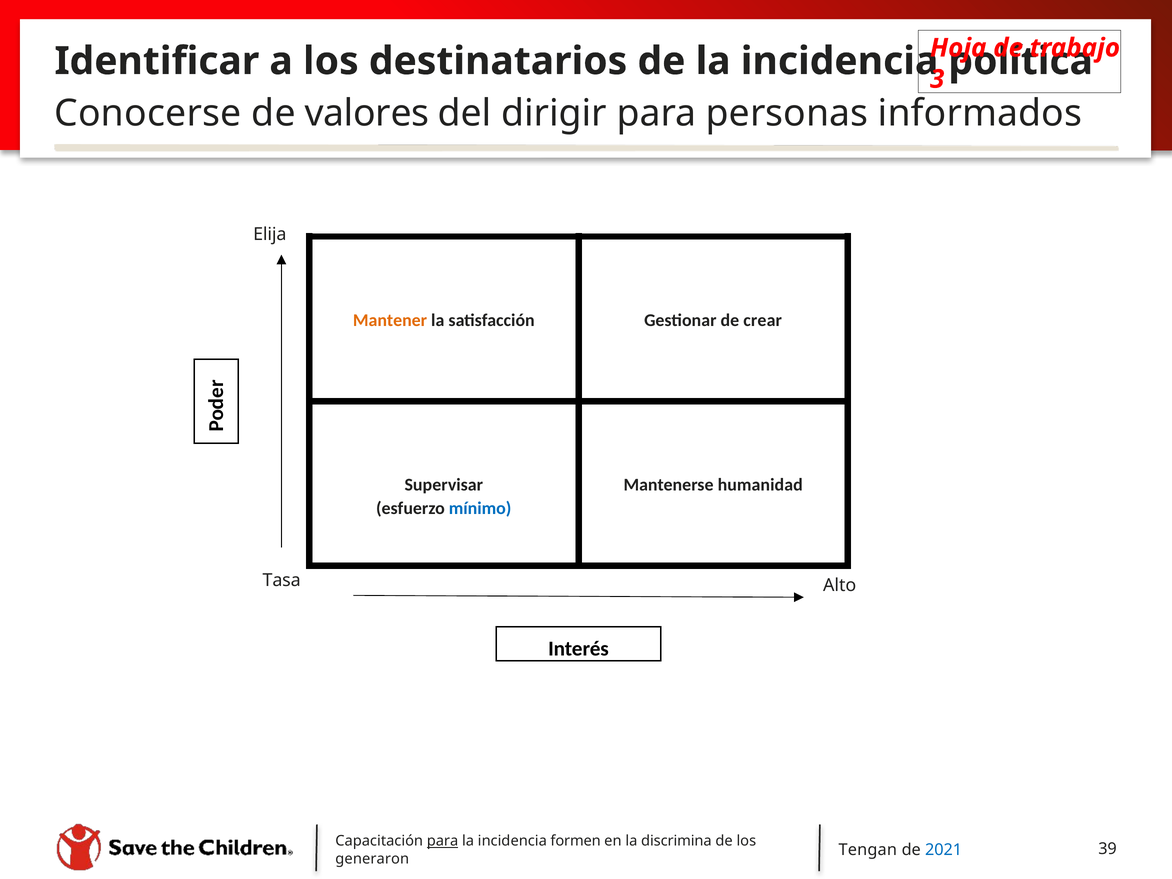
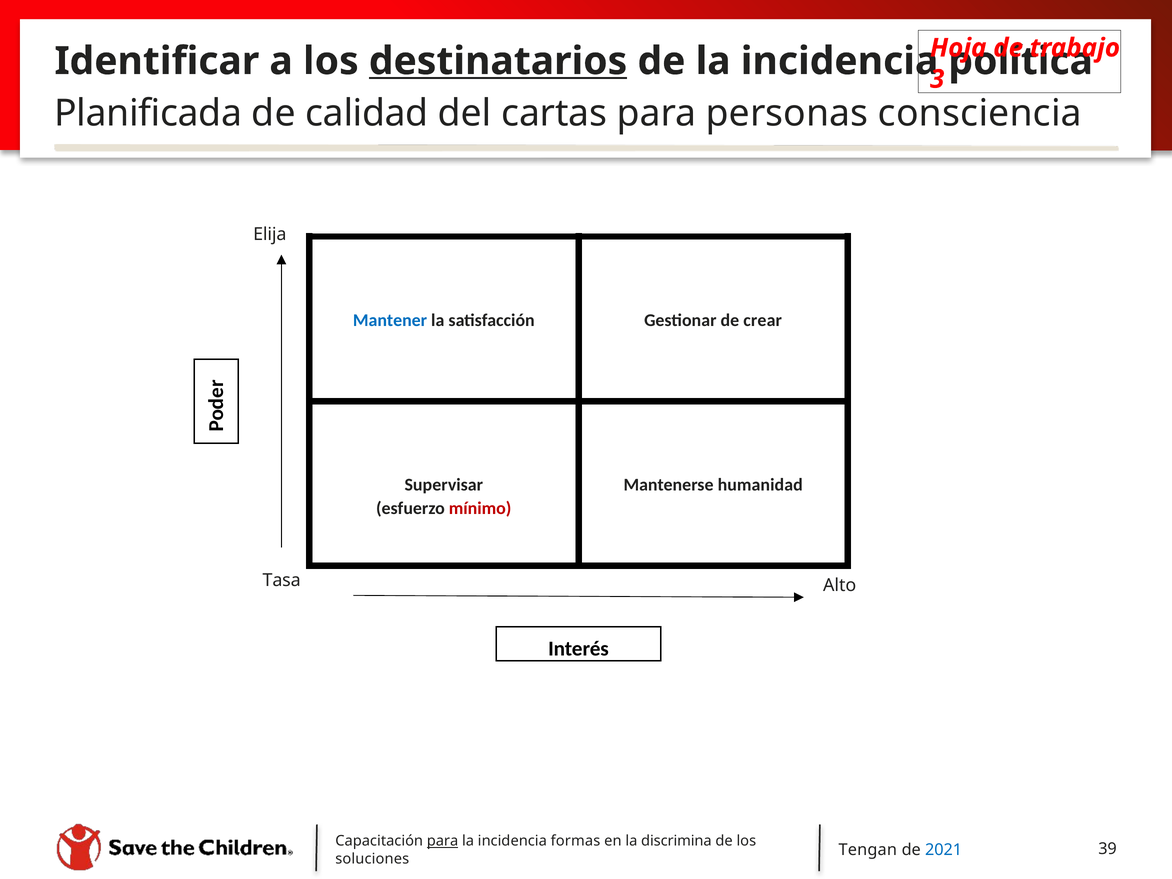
destinatarios underline: none -> present
Conocerse: Conocerse -> Planificada
valores: valores -> calidad
dirigir: dirigir -> cartas
informados: informados -> consciencia
Mantener colour: orange -> blue
mínimo colour: blue -> red
formen: formen -> formas
generaron: generaron -> soluciones
